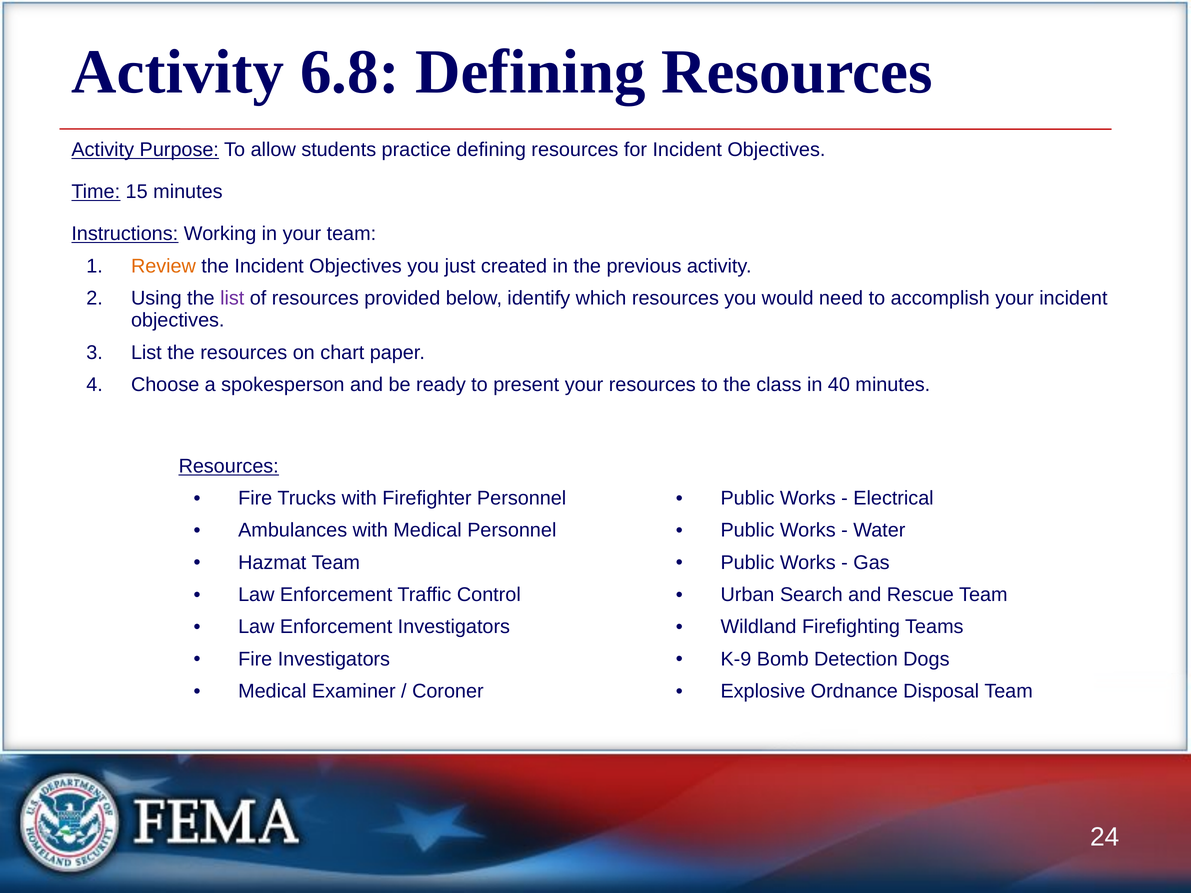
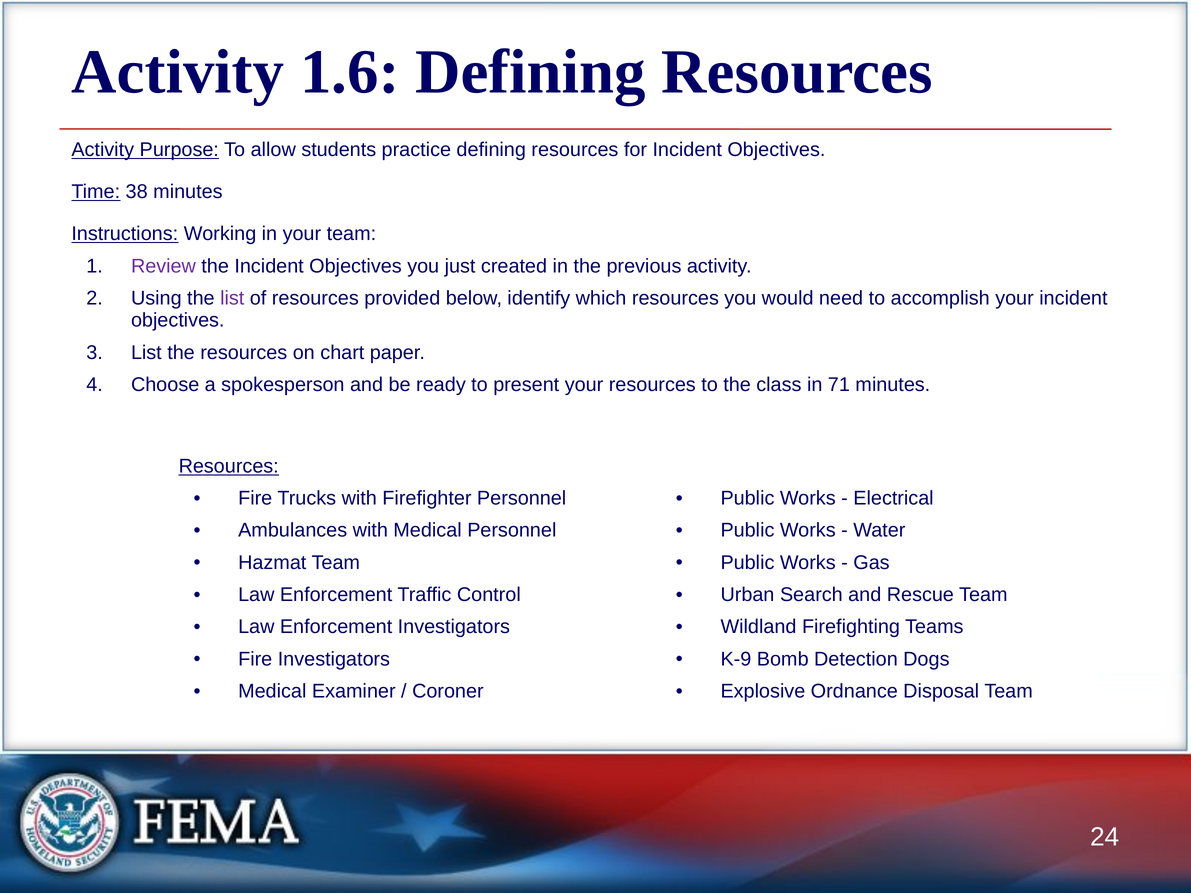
6.8: 6.8 -> 1.6
15: 15 -> 38
Review colour: orange -> purple
40: 40 -> 71
